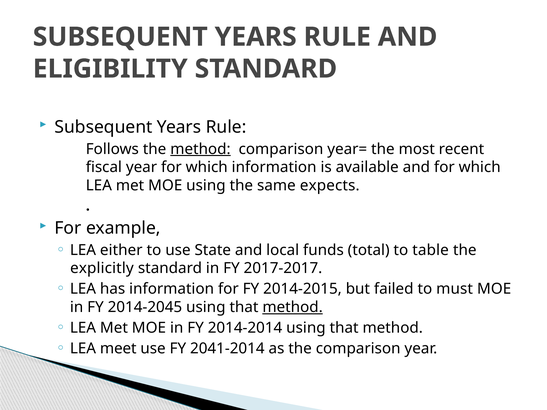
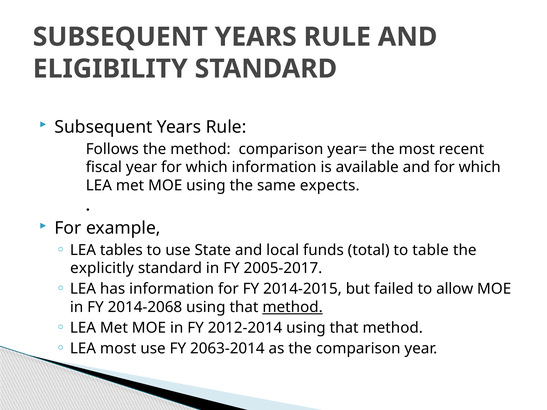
method at (200, 149) underline: present -> none
either: either -> tables
2017-2017: 2017-2017 -> 2005-2017
must: must -> allow
2014-2045: 2014-2045 -> 2014-2068
2014-2014: 2014-2014 -> 2012-2014
LEA meet: meet -> most
2041-2014: 2041-2014 -> 2063-2014
